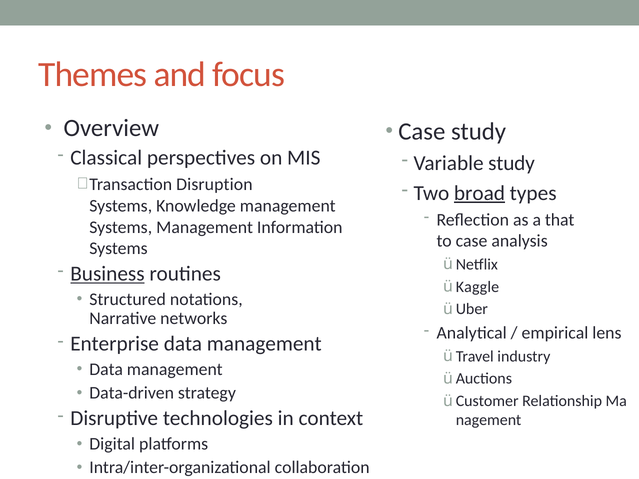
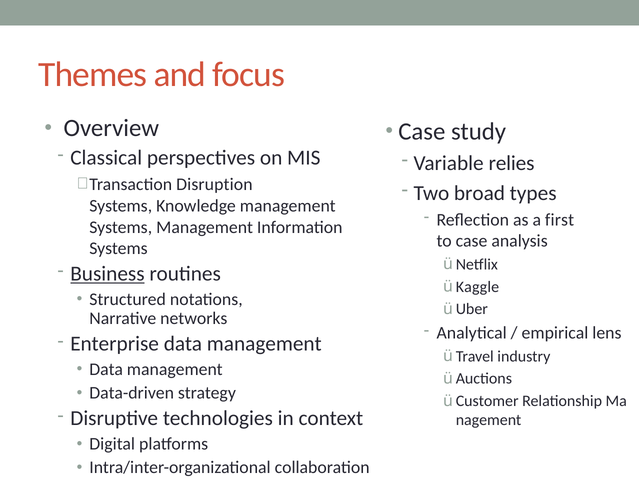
Variable study: study -> relies
broad underline: present -> none
that: that -> first
